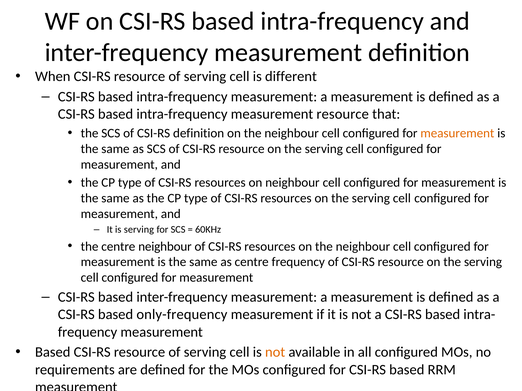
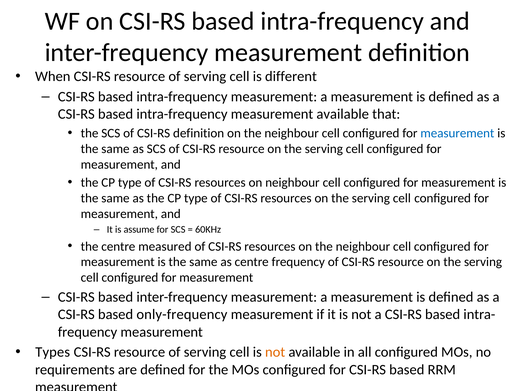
measurement resource: resource -> available
measurement at (457, 133) colour: orange -> blue
is serving: serving -> assume
centre neighbour: neighbour -> measured
Based at (53, 353): Based -> Types
